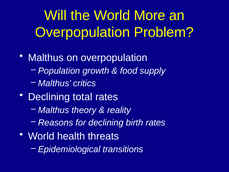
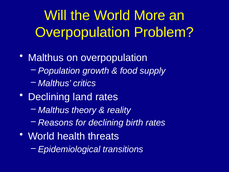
total: total -> land
